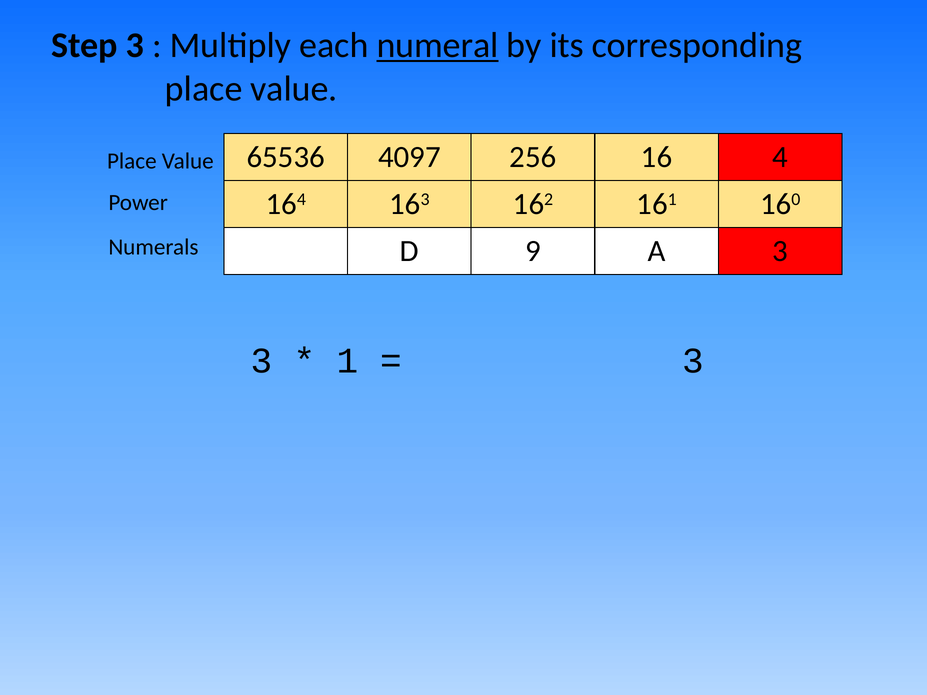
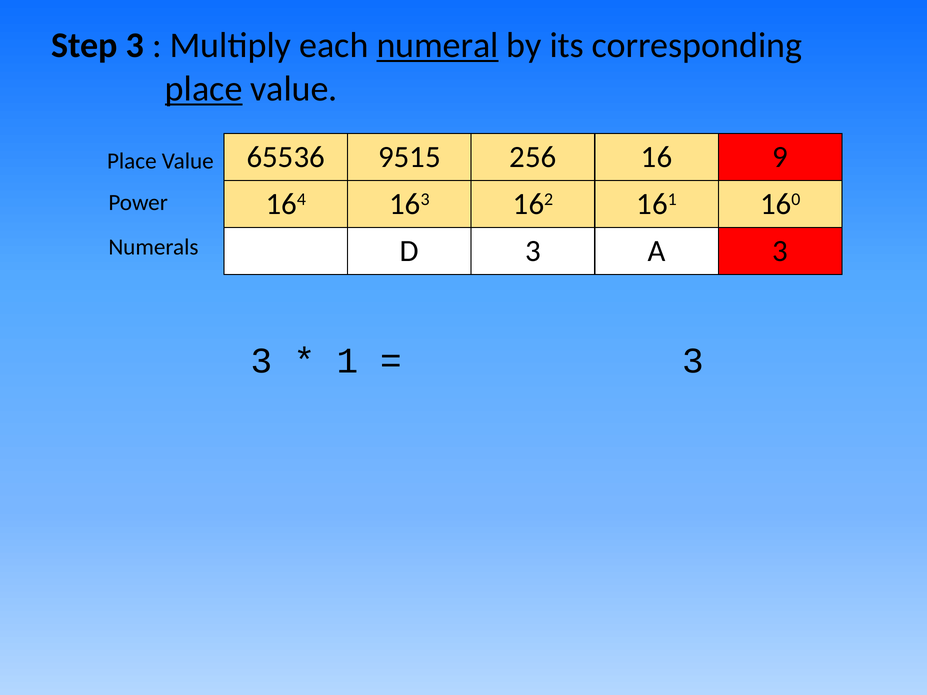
place at (204, 89) underline: none -> present
4097: 4097 -> 9515
4: 4 -> 9
D 9: 9 -> 3
